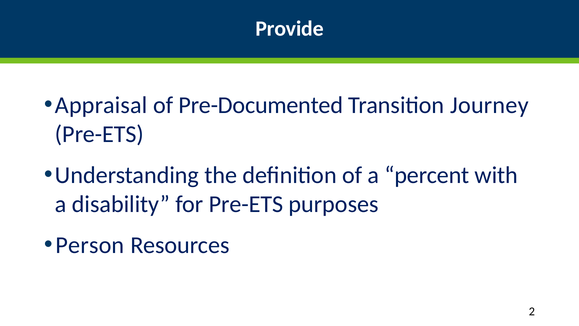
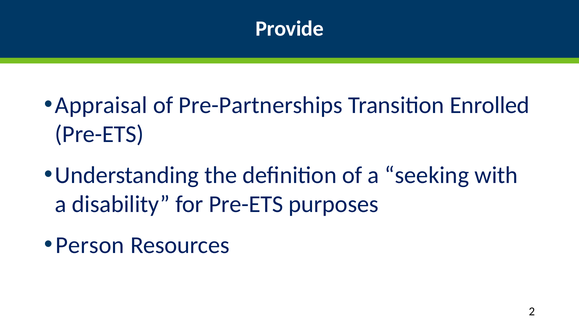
Pre-Documented: Pre-Documented -> Pre-Partnerships
Journey: Journey -> Enrolled
percent: percent -> seeking
